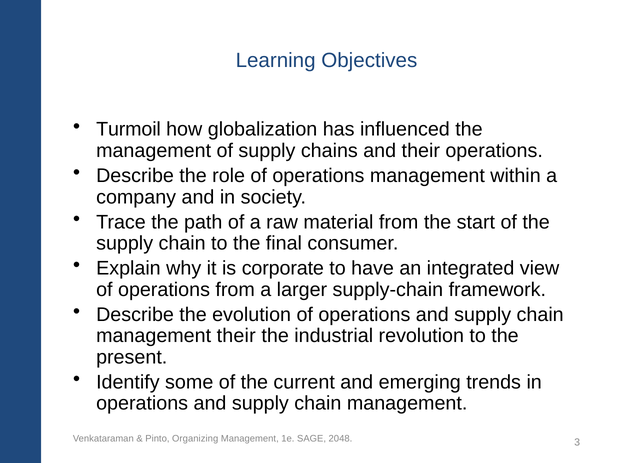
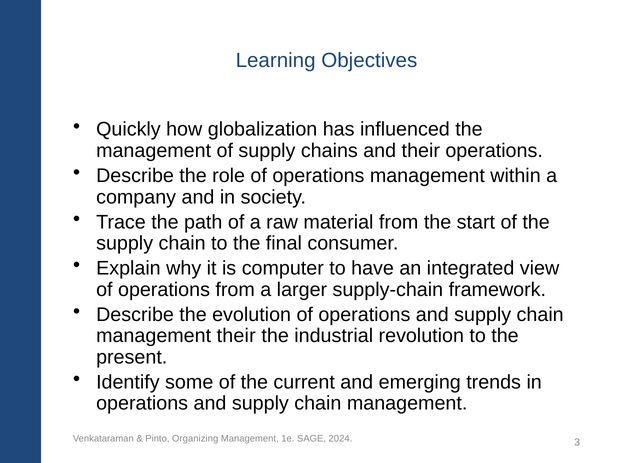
Turmoil: Turmoil -> Quickly
corporate: corporate -> computer
2048: 2048 -> 2024
